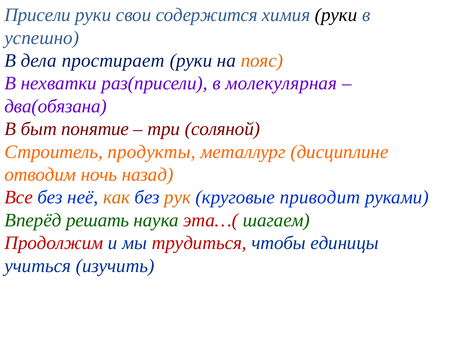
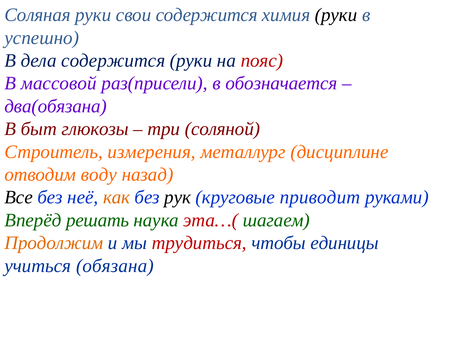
Присели: Присели -> Соляная
дела простирает: простирает -> содержится
пояс colour: orange -> red
нехватки: нехватки -> массовой
молекулярная: молекулярная -> обозначается
понятие: понятие -> глюкозы
продукты: продукты -> измерения
ночь: ночь -> воду
Все colour: red -> black
рук colour: orange -> black
Продолжим colour: red -> orange
изучить: изучить -> обязана
